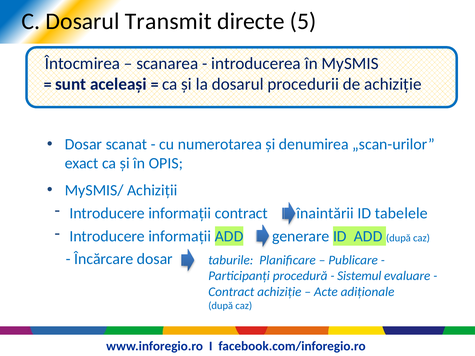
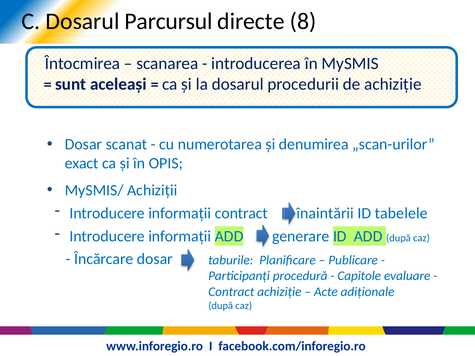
Transmit: Transmit -> Parcursul
5: 5 -> 8
Sistemul: Sistemul -> Capitole
